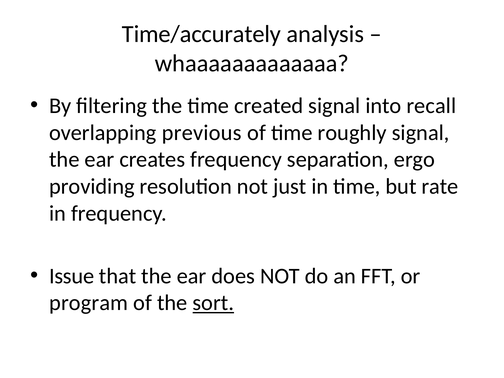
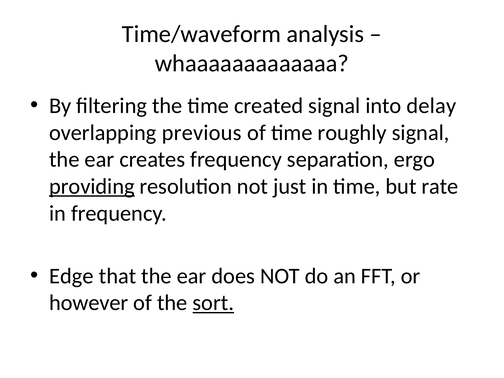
Time/accurately: Time/accurately -> Time/waveform
recall: recall -> delay
providing underline: none -> present
Issue: Issue -> Edge
program: program -> however
